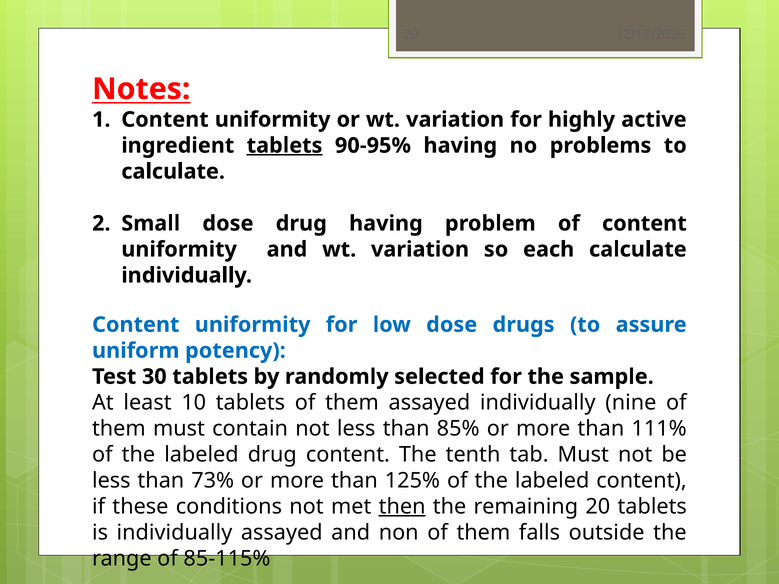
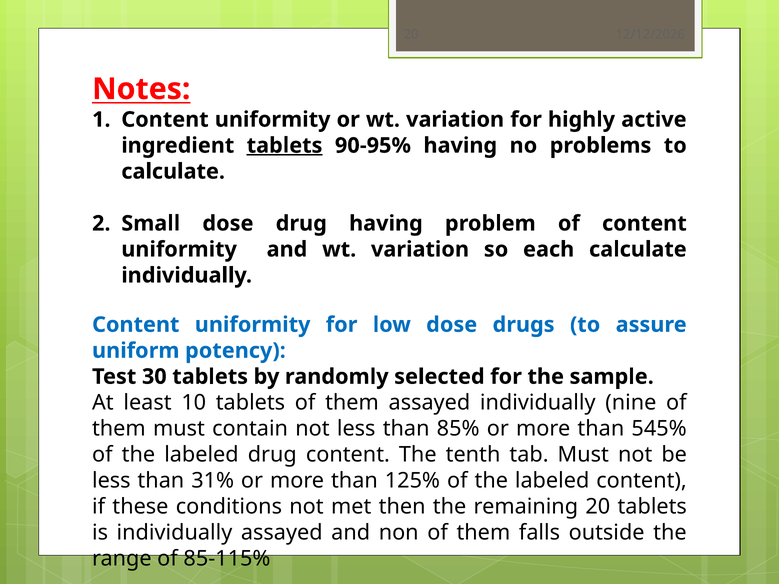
111%: 111% -> 545%
73%: 73% -> 31%
then underline: present -> none
